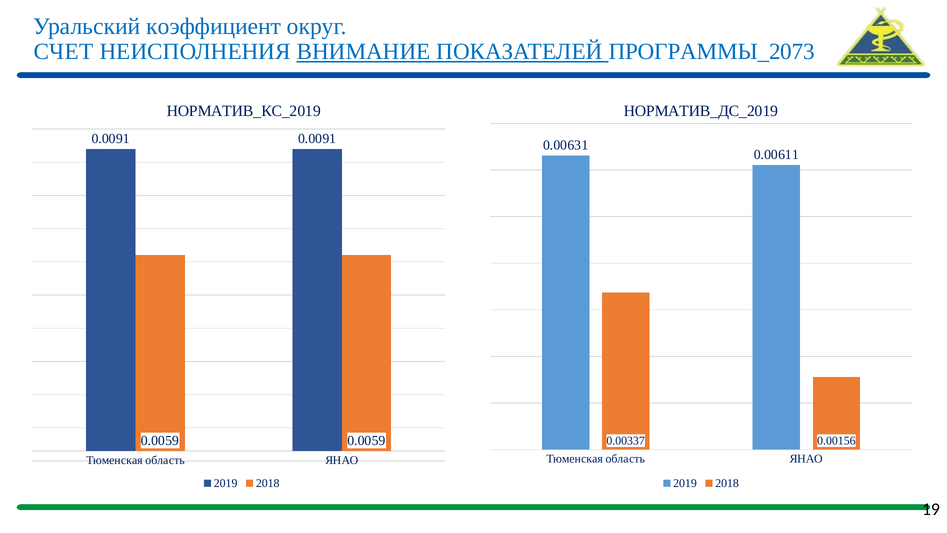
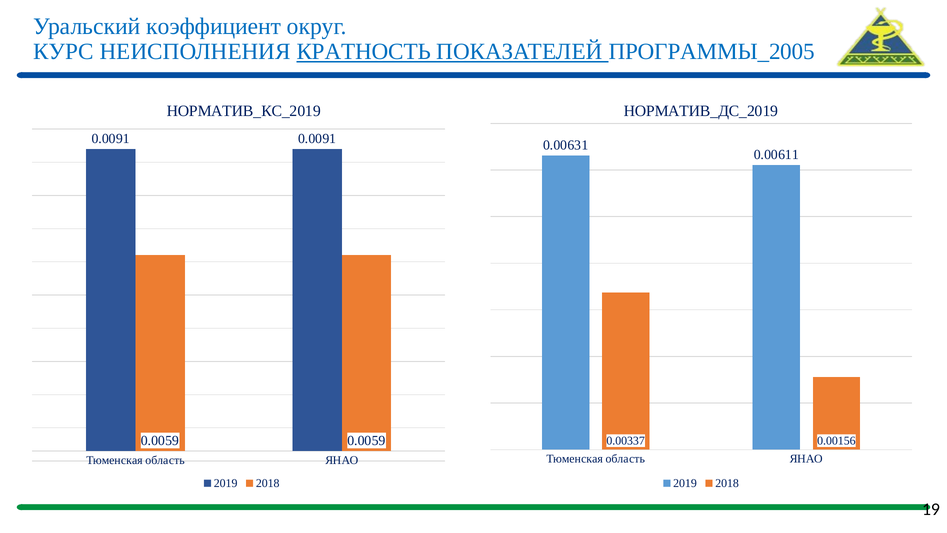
СЧЕТ: СЧЕТ -> КУРС
ВНИМАНИЕ: ВНИМАНИЕ -> КРАТНОСТЬ
ПРОГРАММЫ_2073: ПРОГРАММЫ_2073 -> ПРОГРАММЫ_2005
